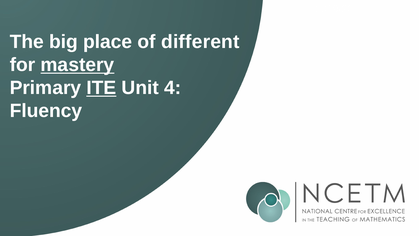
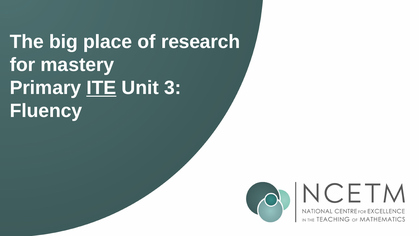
different: different -> research
mastery underline: present -> none
4: 4 -> 3
